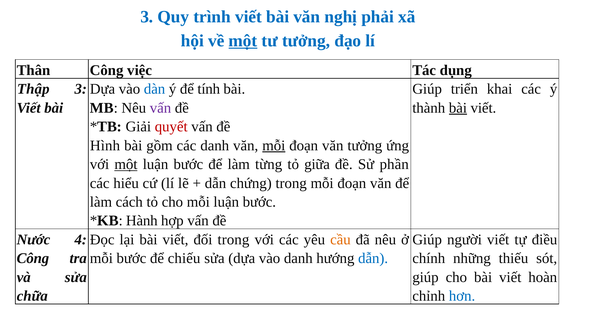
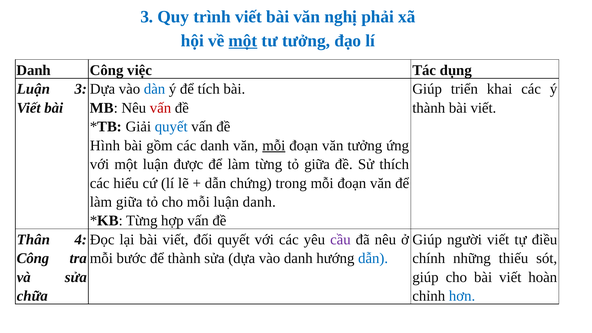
Thân at (34, 70): Thân -> Danh
Thập at (33, 89): Thập -> Luận
tính: tính -> tích
vấn at (161, 108) colour: purple -> red
bài at (458, 108) underline: present -> none
quyết at (171, 127) colour: red -> blue
một at (126, 164) underline: present -> none
bước at (188, 164): bước -> được
phần: phần -> thích
làm cách: cách -> giữa
mỗi luận bước: bước -> danh
Hành at (142, 221): Hành -> Từng
Nước: Nước -> Thân
đối trong: trong -> quyết
cầu colour: orange -> purple
để chiếu: chiếu -> thành
